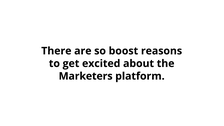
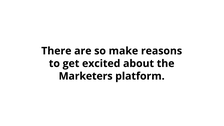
boost: boost -> make
